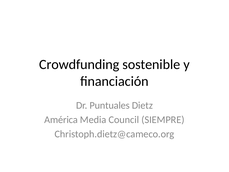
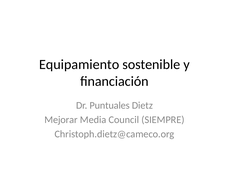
Crowdfunding: Crowdfunding -> Equipamiento
América: América -> Mejorar
